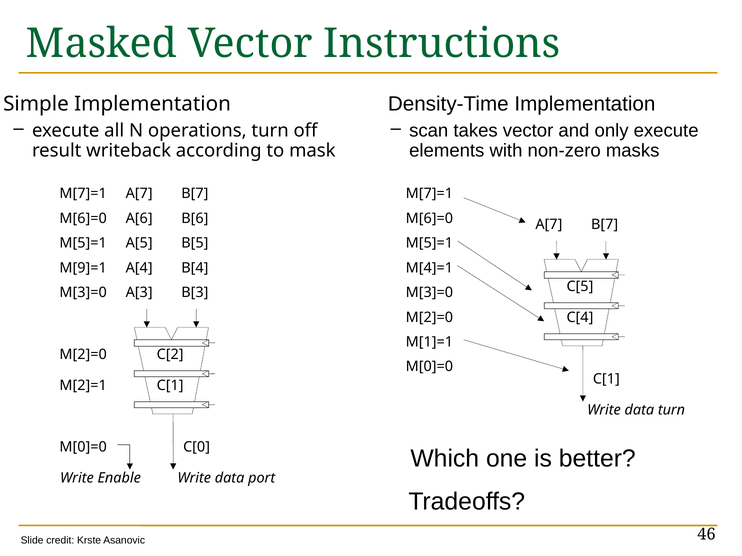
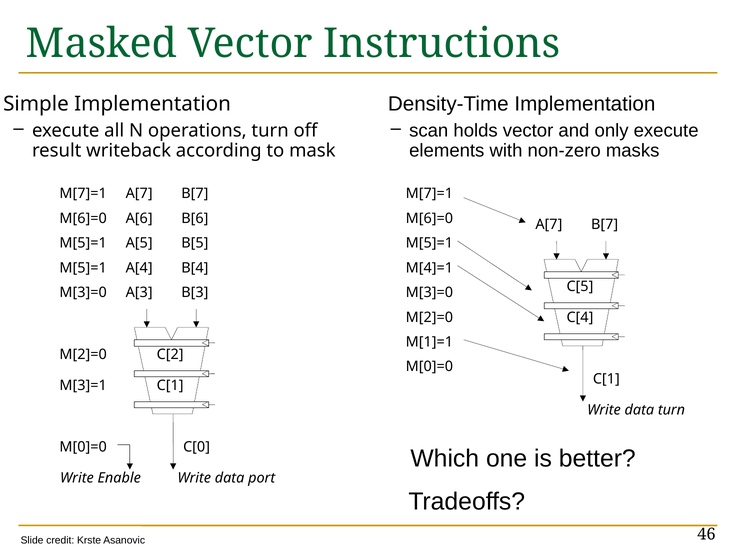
takes: takes -> holds
M[9]=1 at (83, 268): M[9]=1 -> M[5]=1
M[2]=1: M[2]=1 -> M[3]=1
